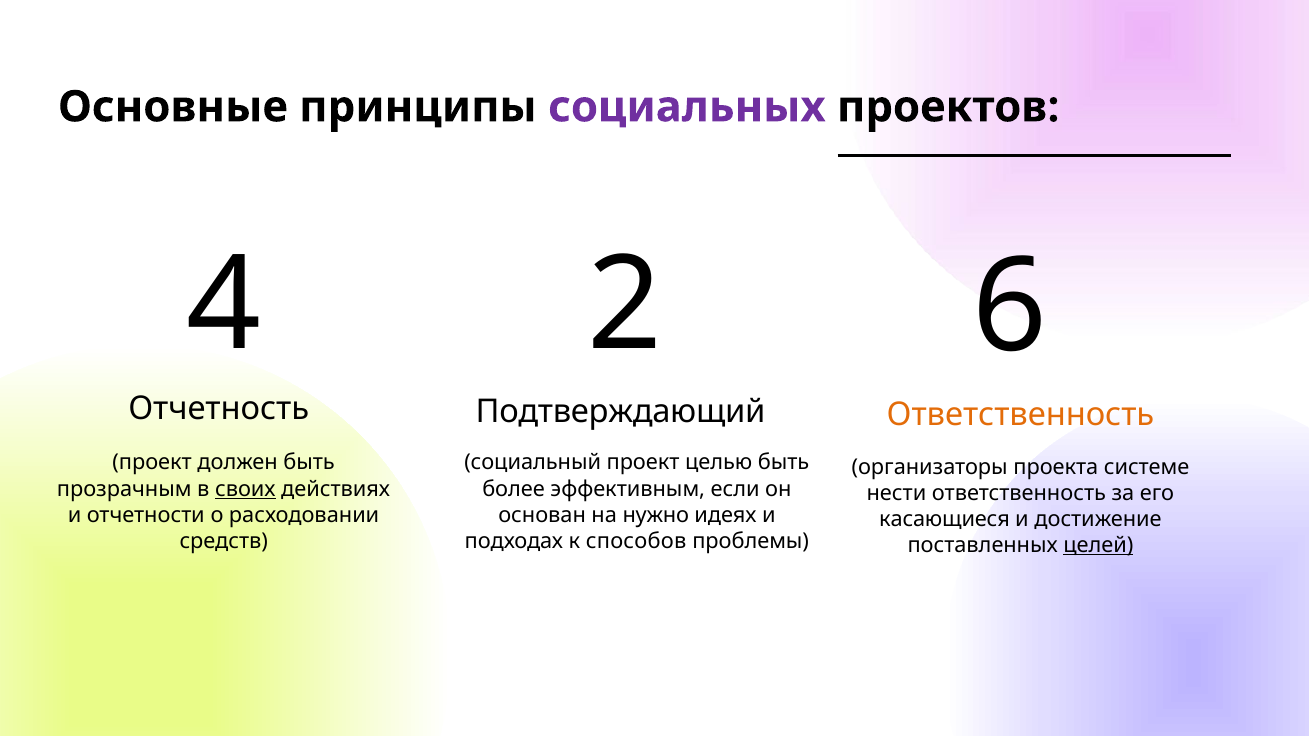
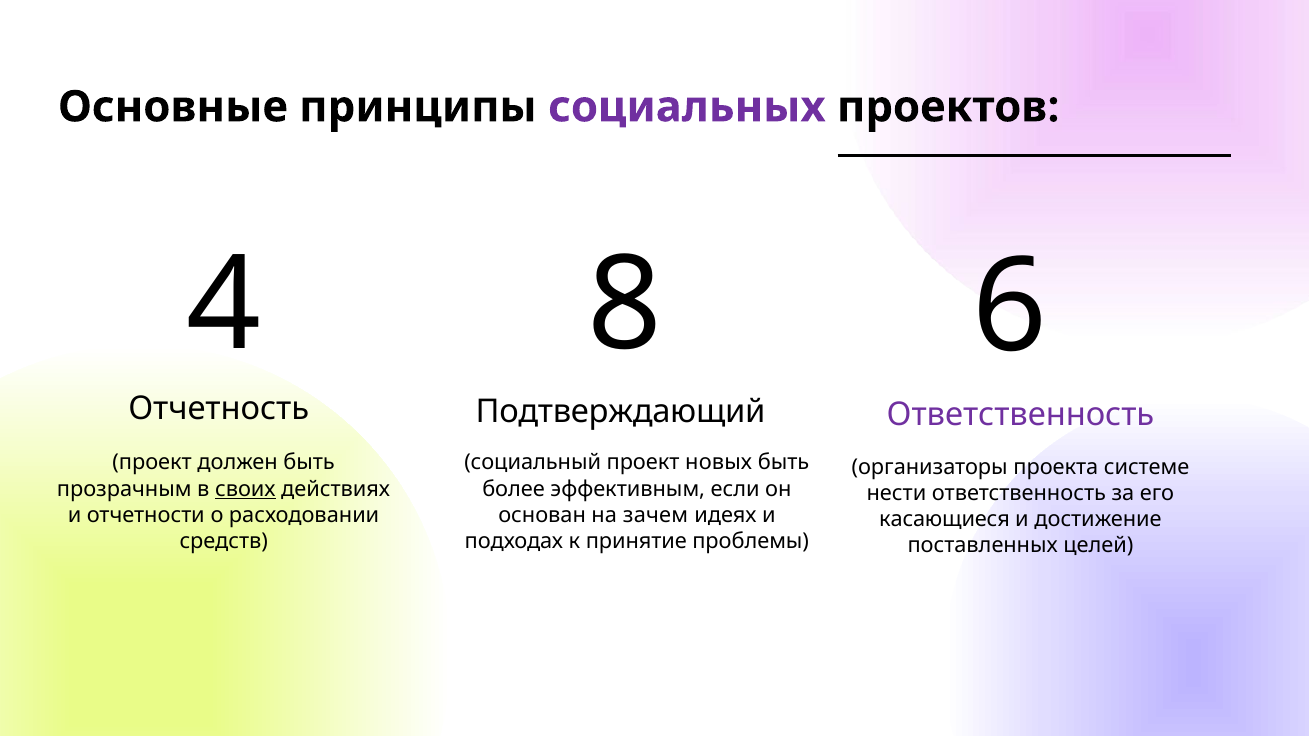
2: 2 -> 8
Ответственность at (1020, 415) colour: orange -> purple
целью: целью -> новых
нужно: нужно -> зачем
способов: способов -> принятие
целей underline: present -> none
